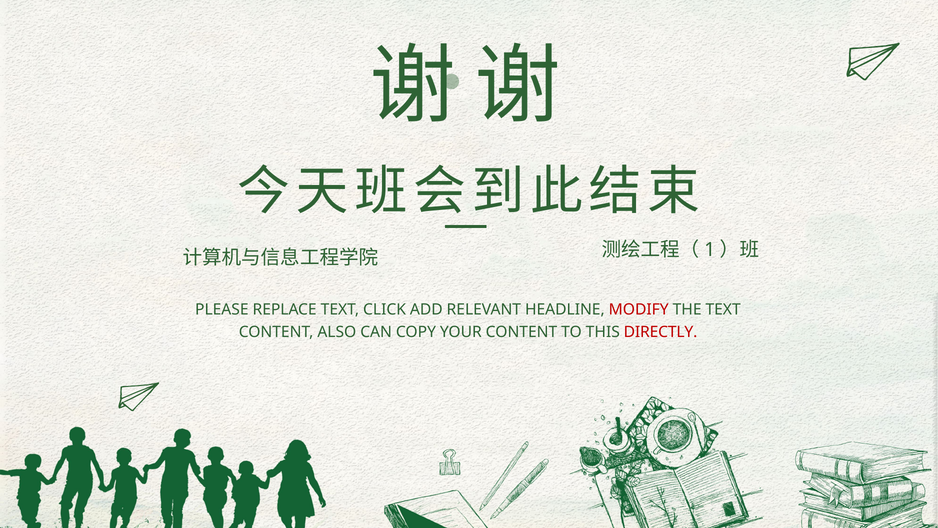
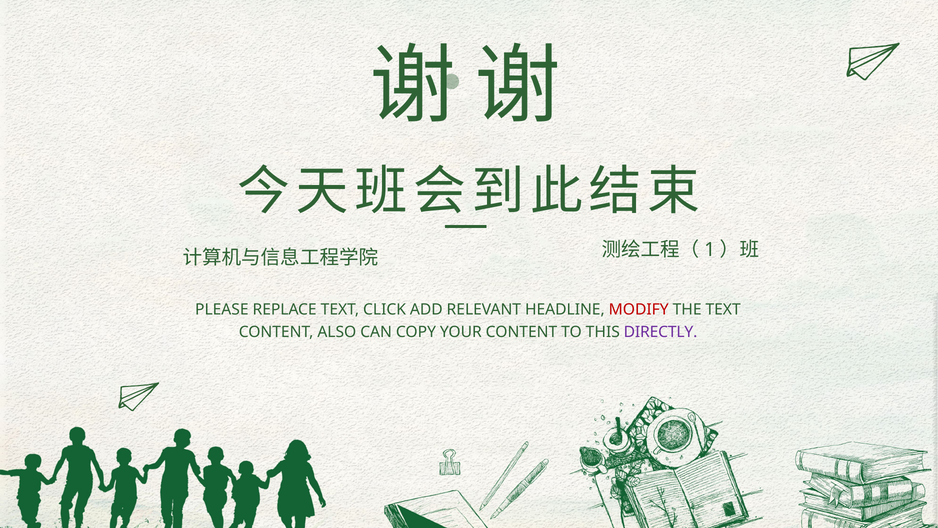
DIRECTLY colour: red -> purple
